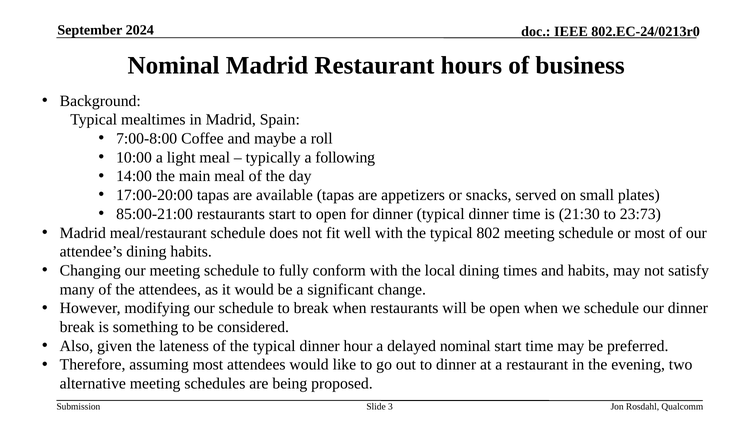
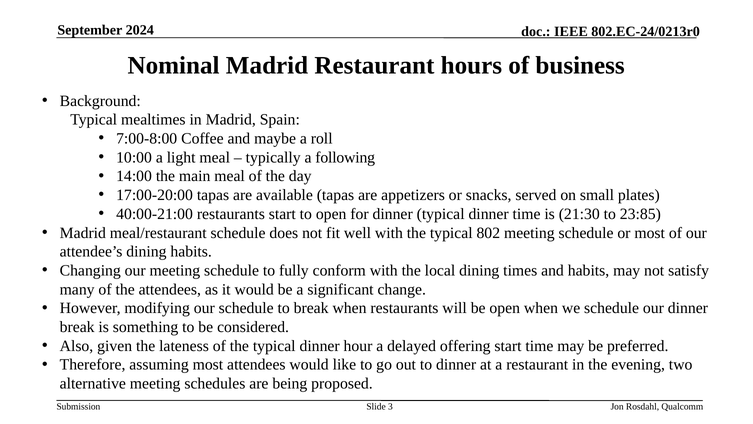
85:00-21:00: 85:00-21:00 -> 40:00-21:00
23:73: 23:73 -> 23:85
delayed nominal: nominal -> offering
